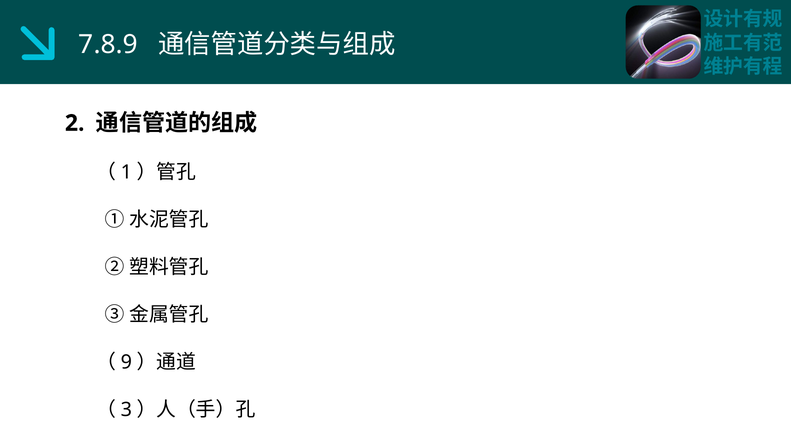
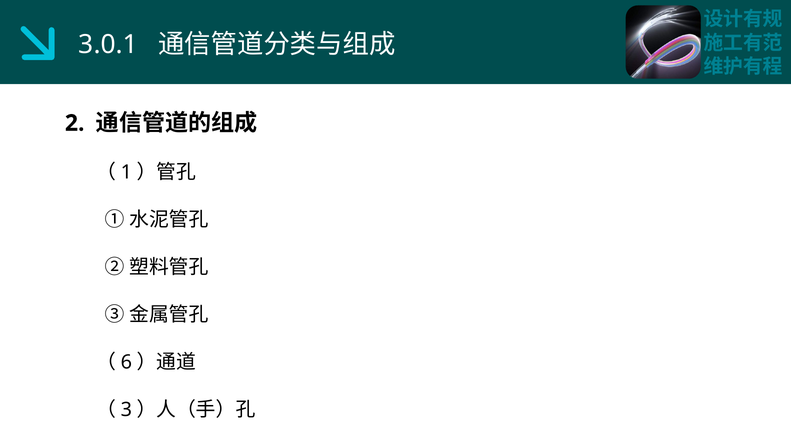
7.8.9: 7.8.9 -> 3.0.1
9: 9 -> 6
